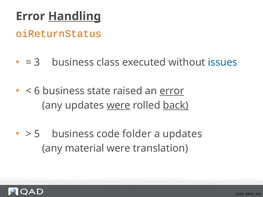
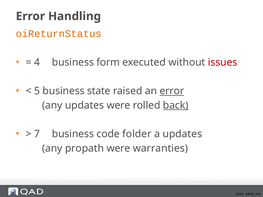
Handling underline: present -> none
3: 3 -> 4
class: class -> form
issues colour: blue -> red
6: 6 -> 5
were at (118, 105) underline: present -> none
5: 5 -> 7
material: material -> propath
translation: translation -> warranties
